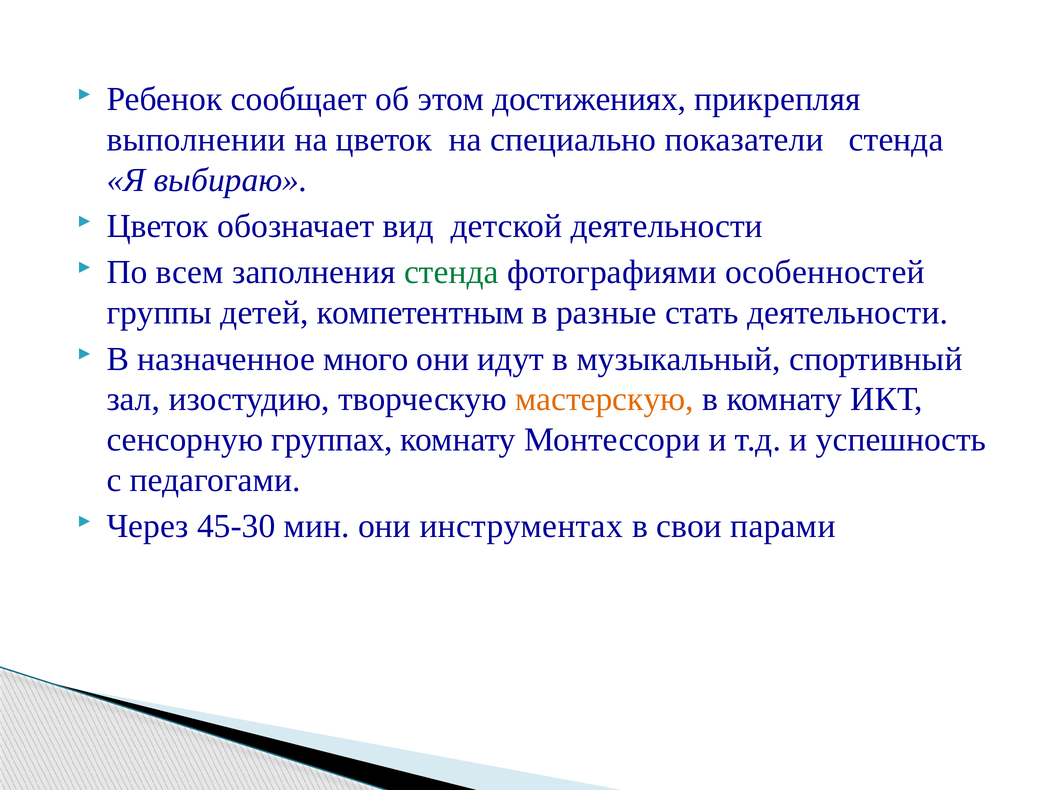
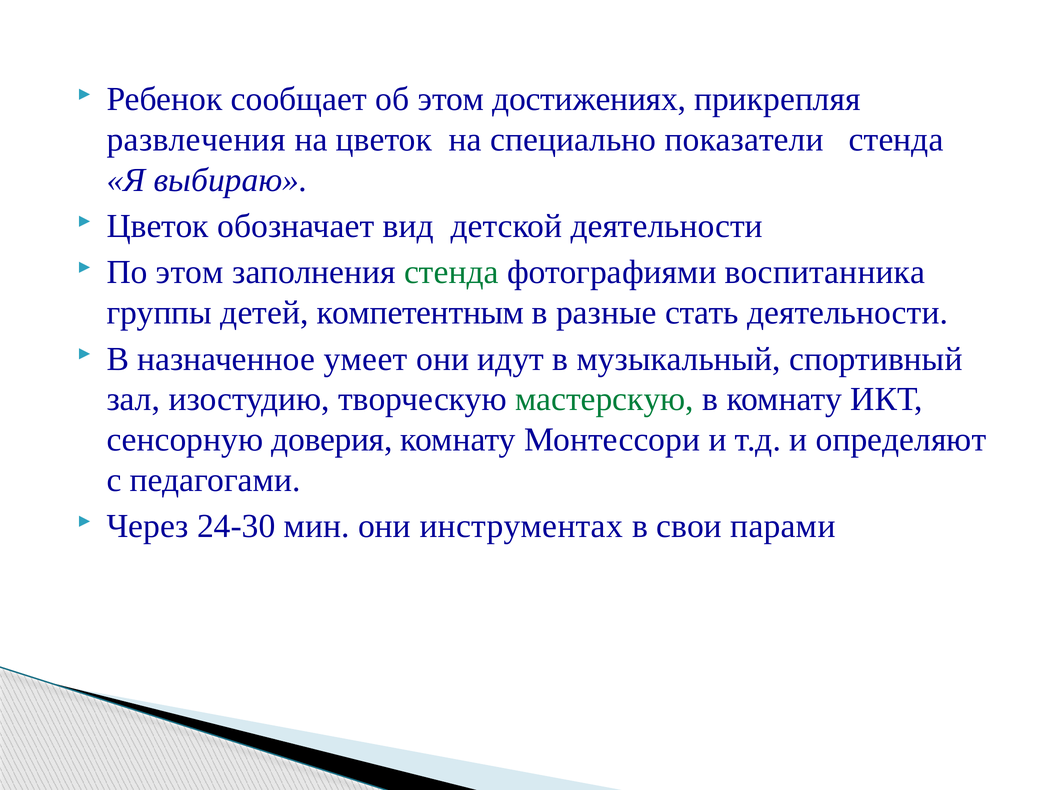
выполнении: выполнении -> развлечения
По всем: всем -> этом
особенностей: особенностей -> воспитанника
много: много -> умеет
мастерскую colour: orange -> green
группах: группах -> доверия
успешность: успешность -> определяют
45-30: 45-30 -> 24-30
